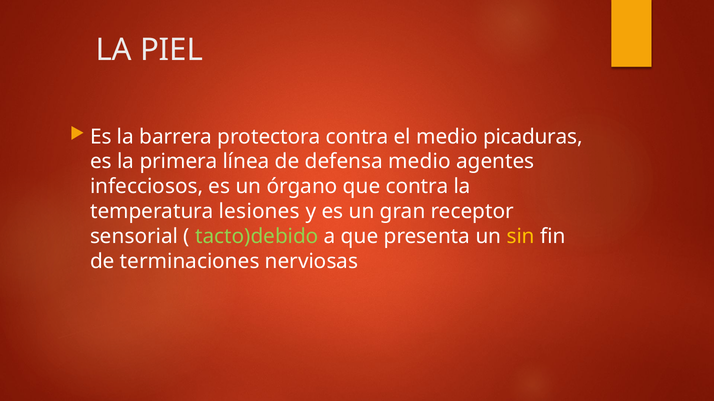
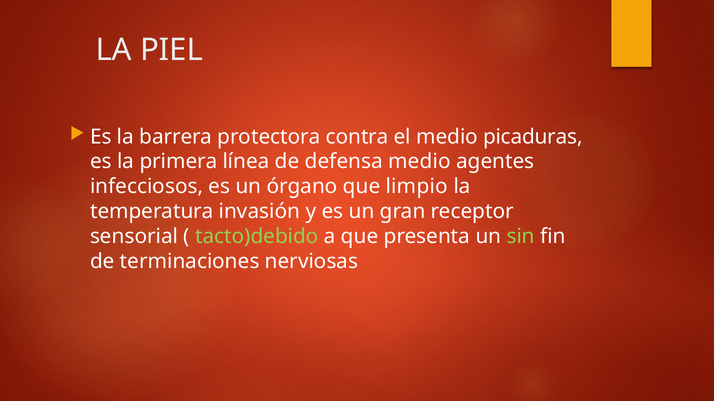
que contra: contra -> limpio
lesiones: lesiones -> invasión
sin colour: yellow -> light green
